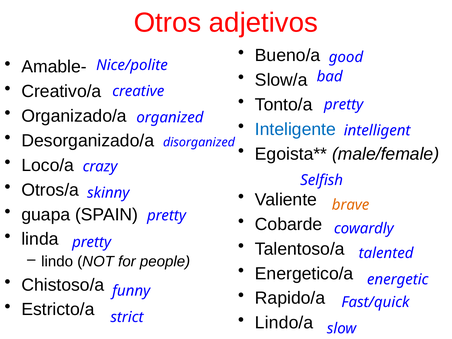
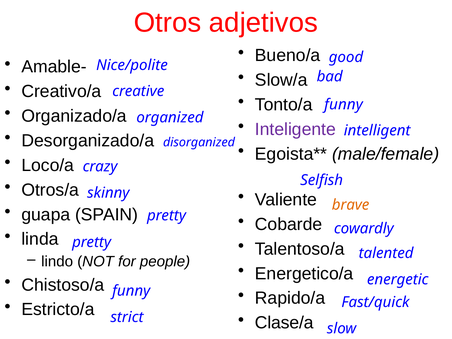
pretty at (344, 104): pretty -> funny
Inteligente colour: blue -> purple
Lindo/a: Lindo/a -> Clase/a
